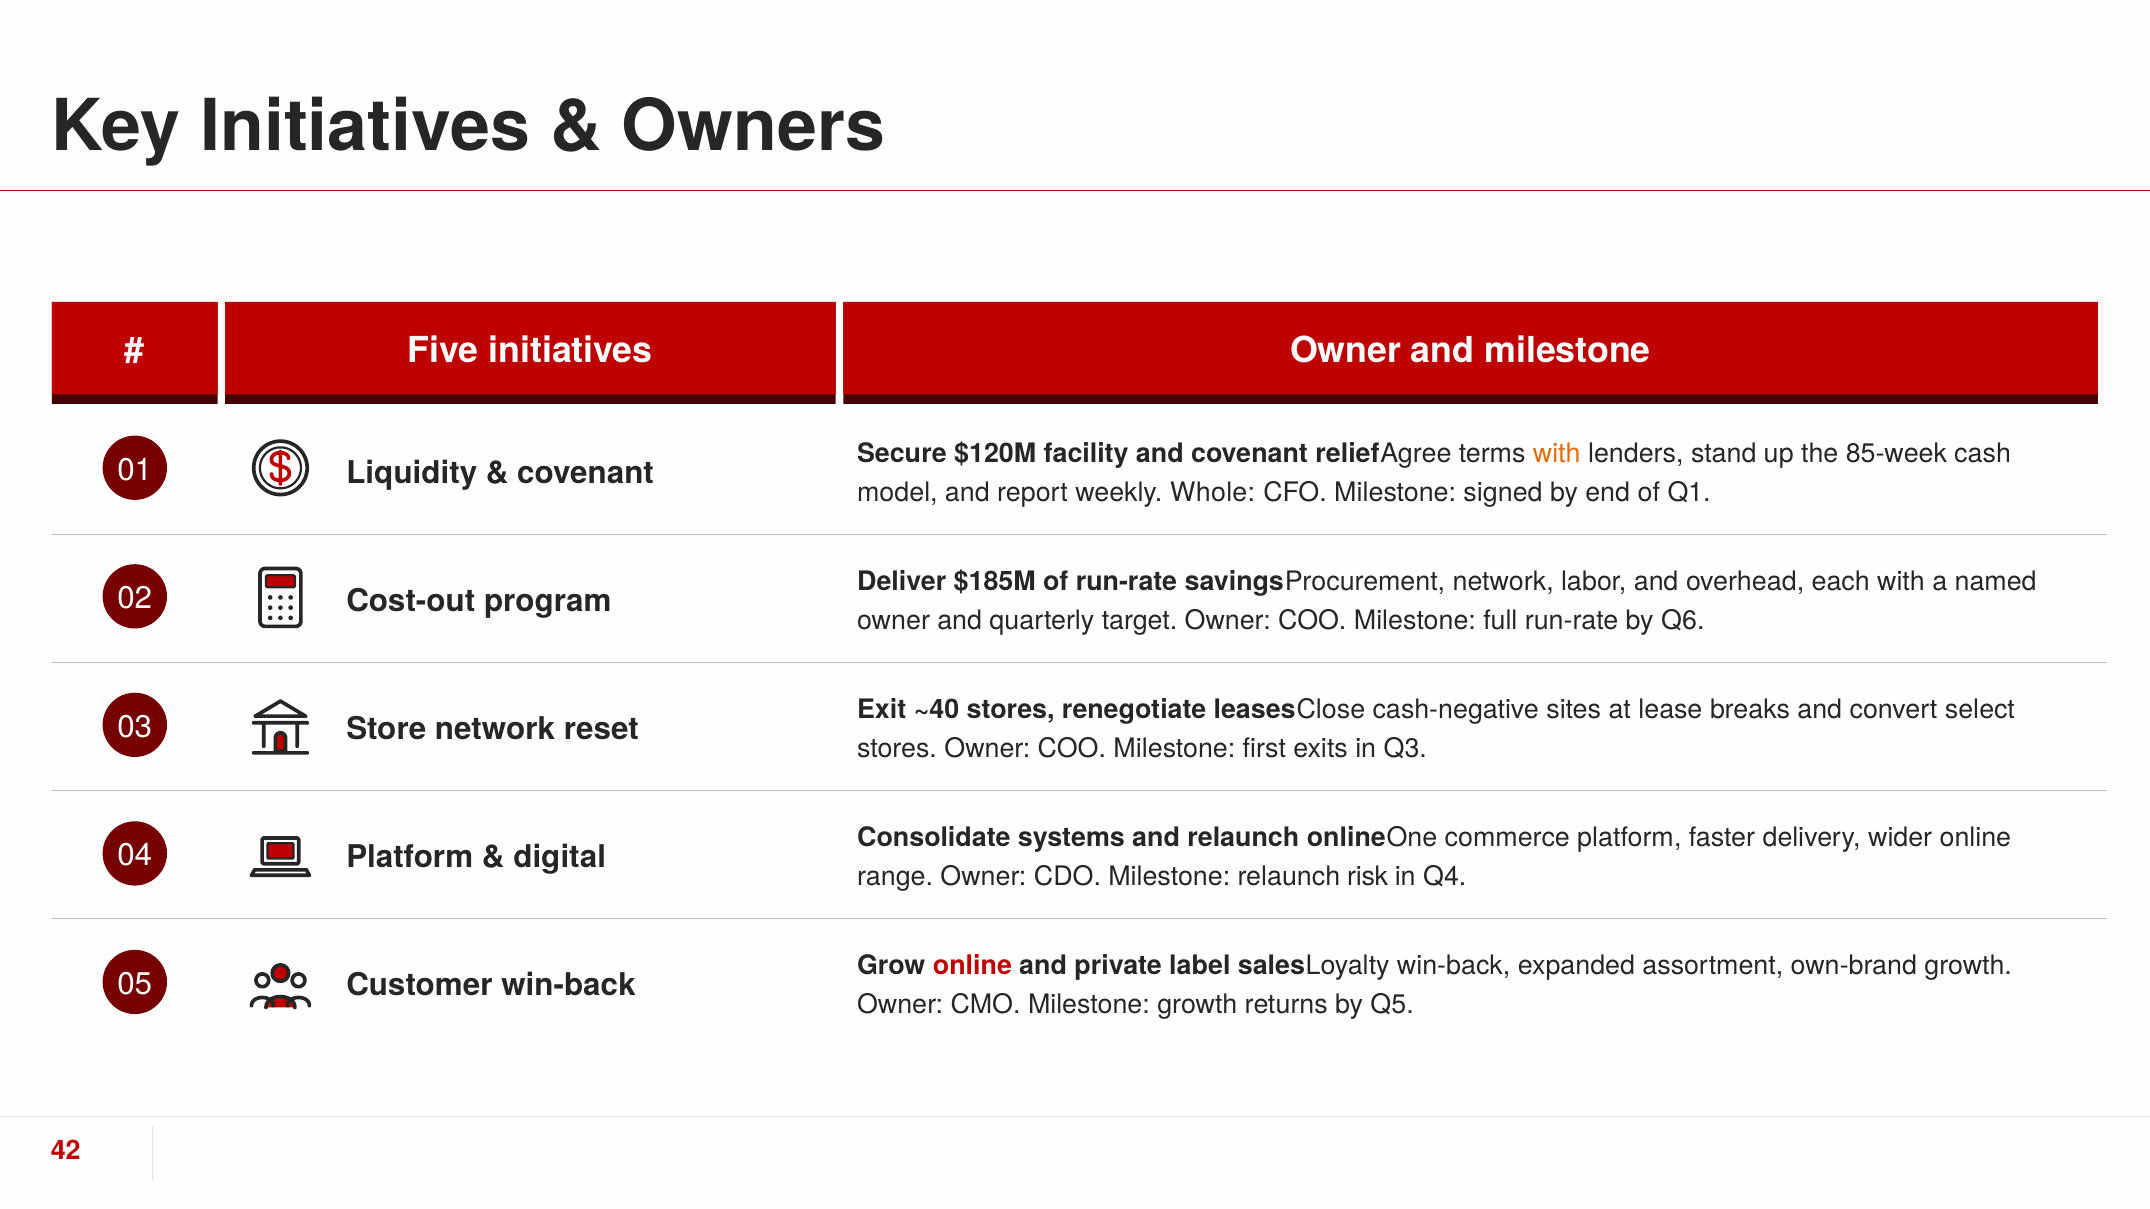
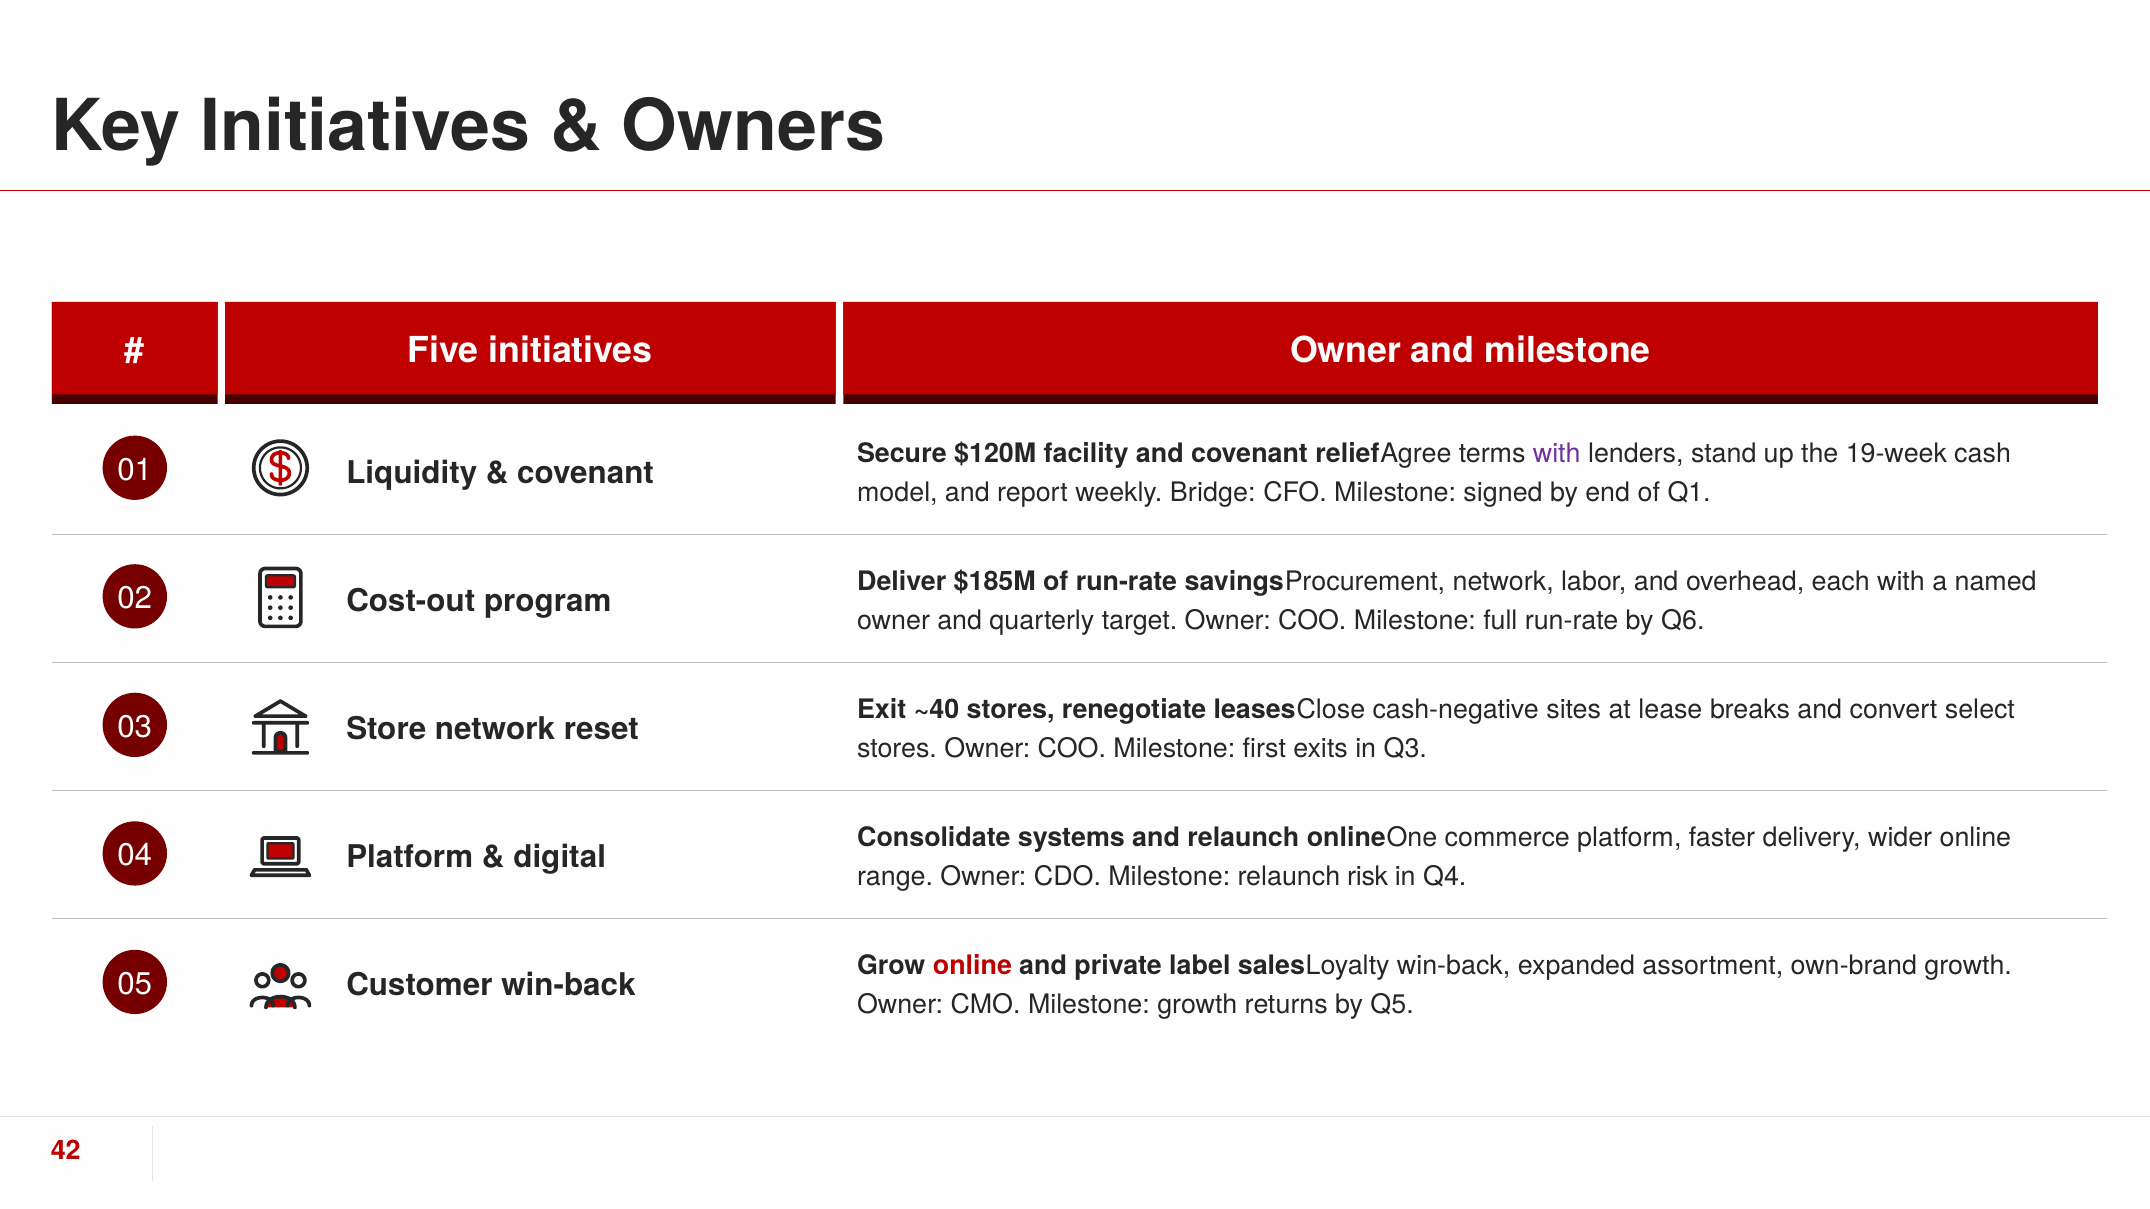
with at (1557, 454) colour: orange -> purple
85-week: 85-week -> 19-week
Whole: Whole -> Bridge
